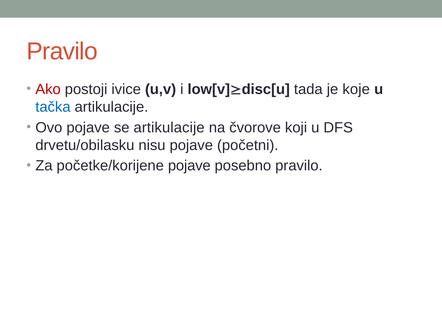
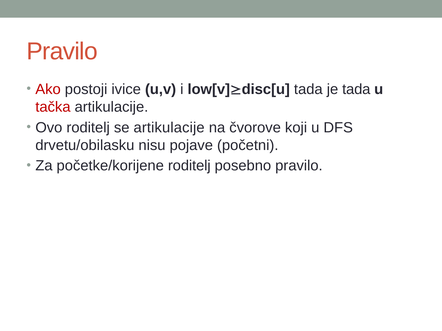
je koje: koje -> tada
tačka colour: blue -> red
Ovo pojave: pojave -> roditelj
početke/korijene pojave: pojave -> roditelj
